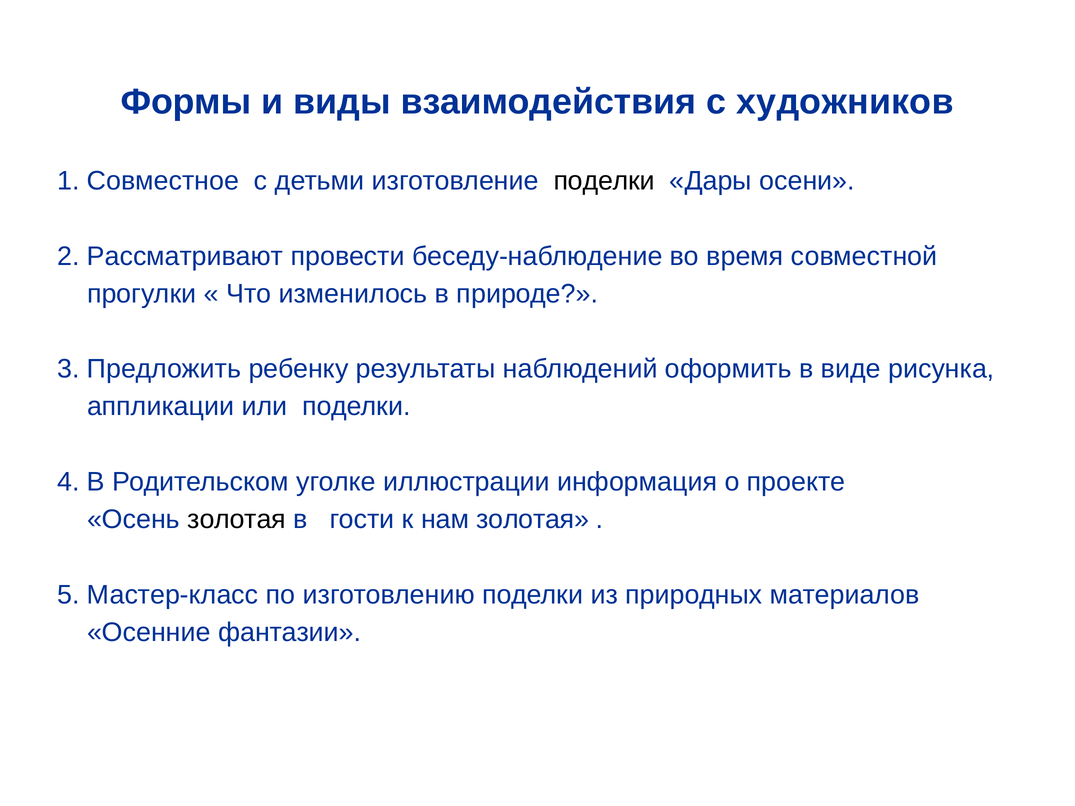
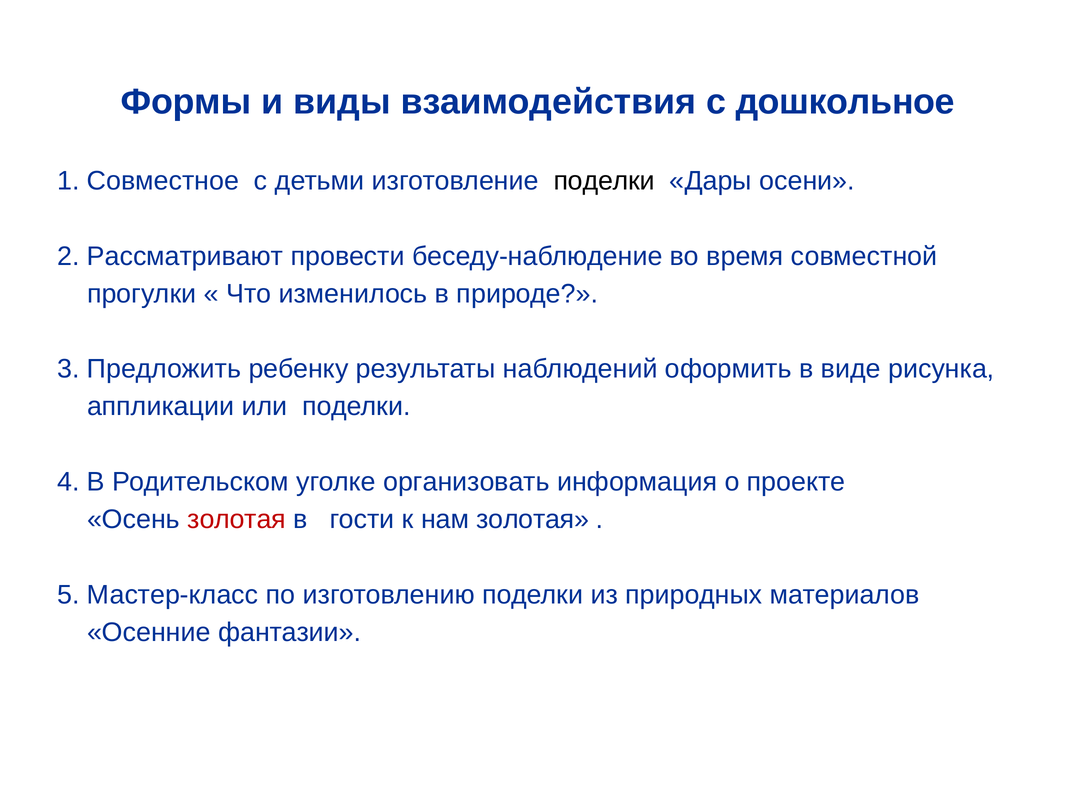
художников: художников -> дошкольное
иллюстрации: иллюстрации -> организовать
золотая at (237, 520) colour: black -> red
